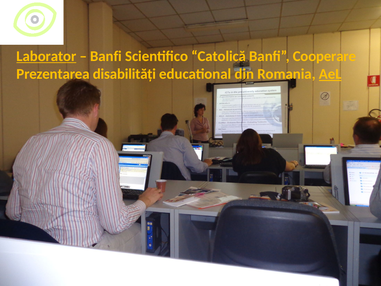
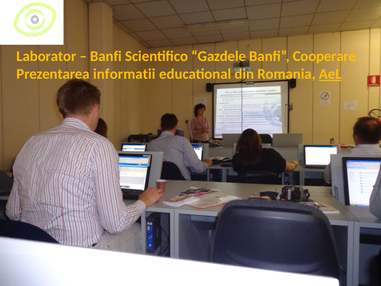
Laborator underline: present -> none
Catolică: Catolică -> Gazdele
disabilități: disabilități -> informatii
